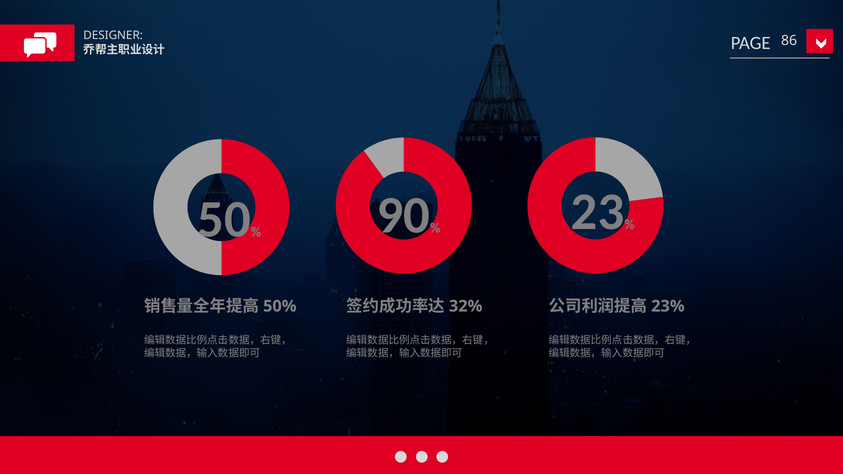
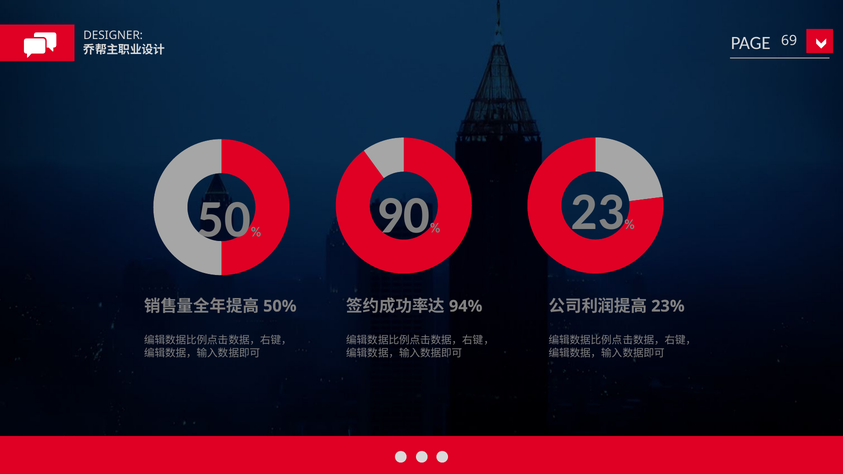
86: 86 -> 69
32%: 32% -> 94%
